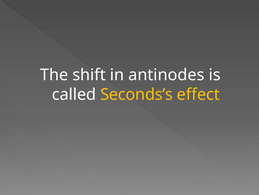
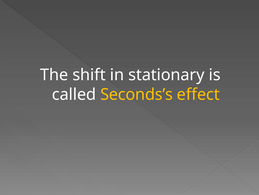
antinodes: antinodes -> stationary
